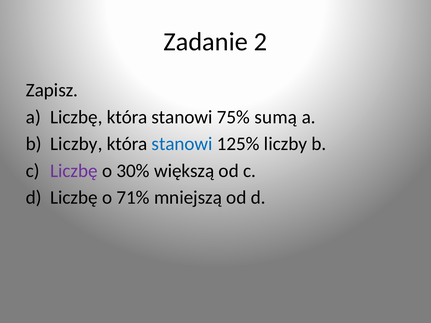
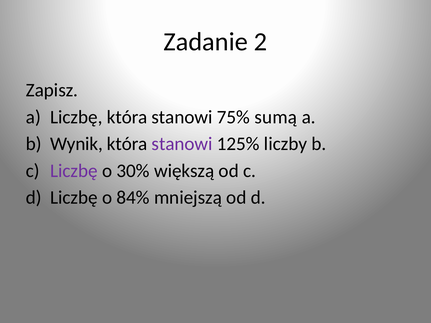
b Liczby: Liczby -> Wynik
stanowi at (182, 144) colour: blue -> purple
71%: 71% -> 84%
